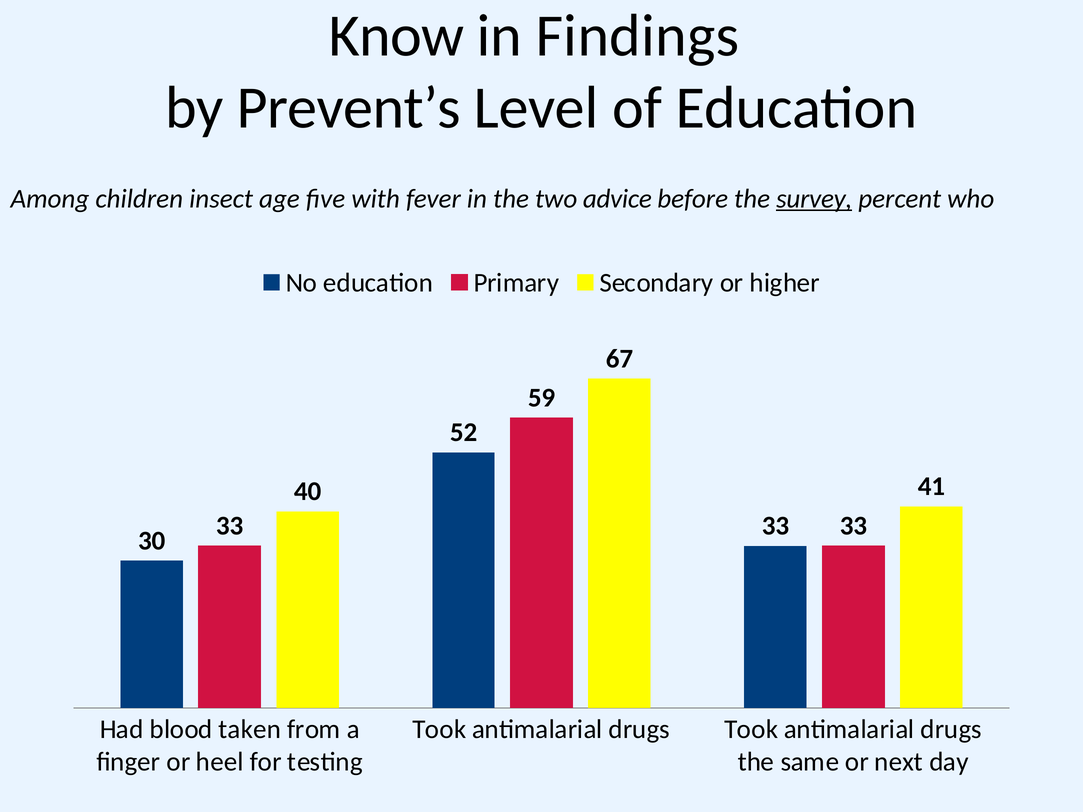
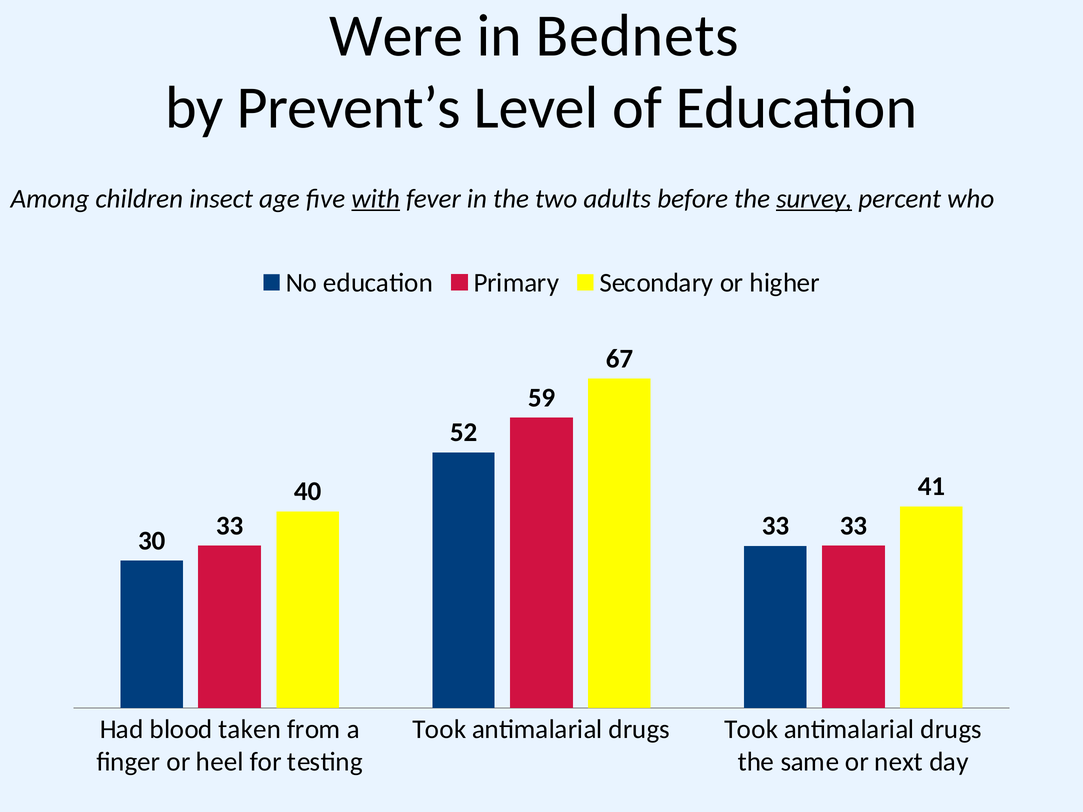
Know: Know -> Were
Findings: Findings -> Bednets
with underline: none -> present
advice: advice -> adults
